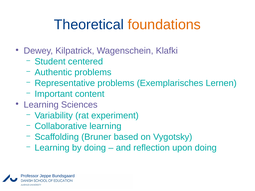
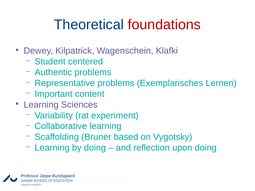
foundations colour: orange -> red
